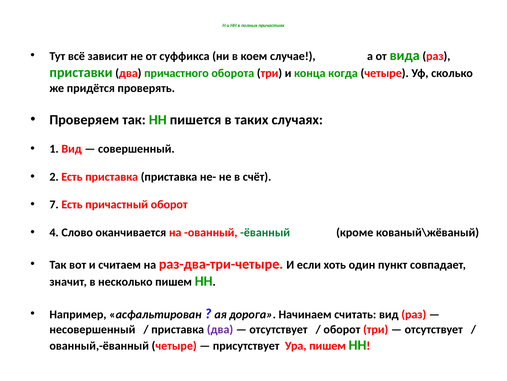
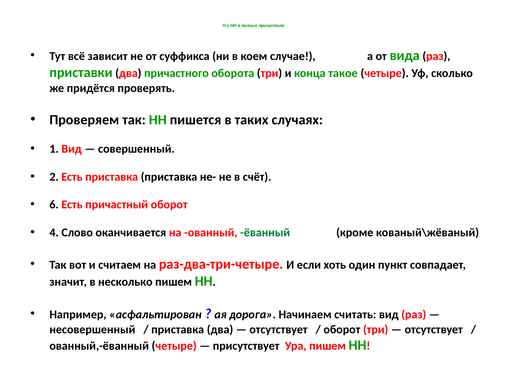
когда: когда -> такое
7: 7 -> 6
два at (220, 329) colour: purple -> black
